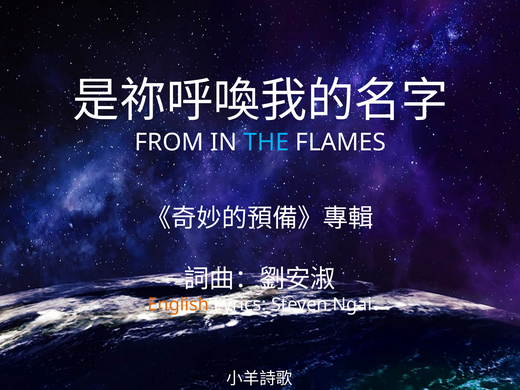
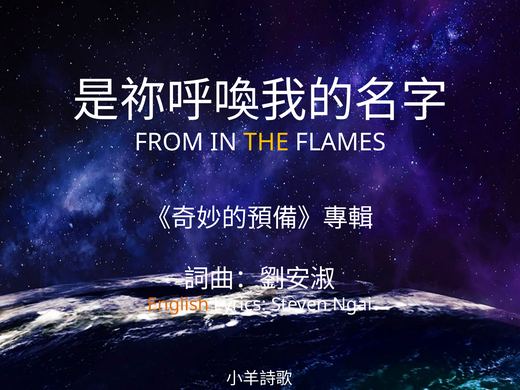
THE colour: light blue -> yellow
